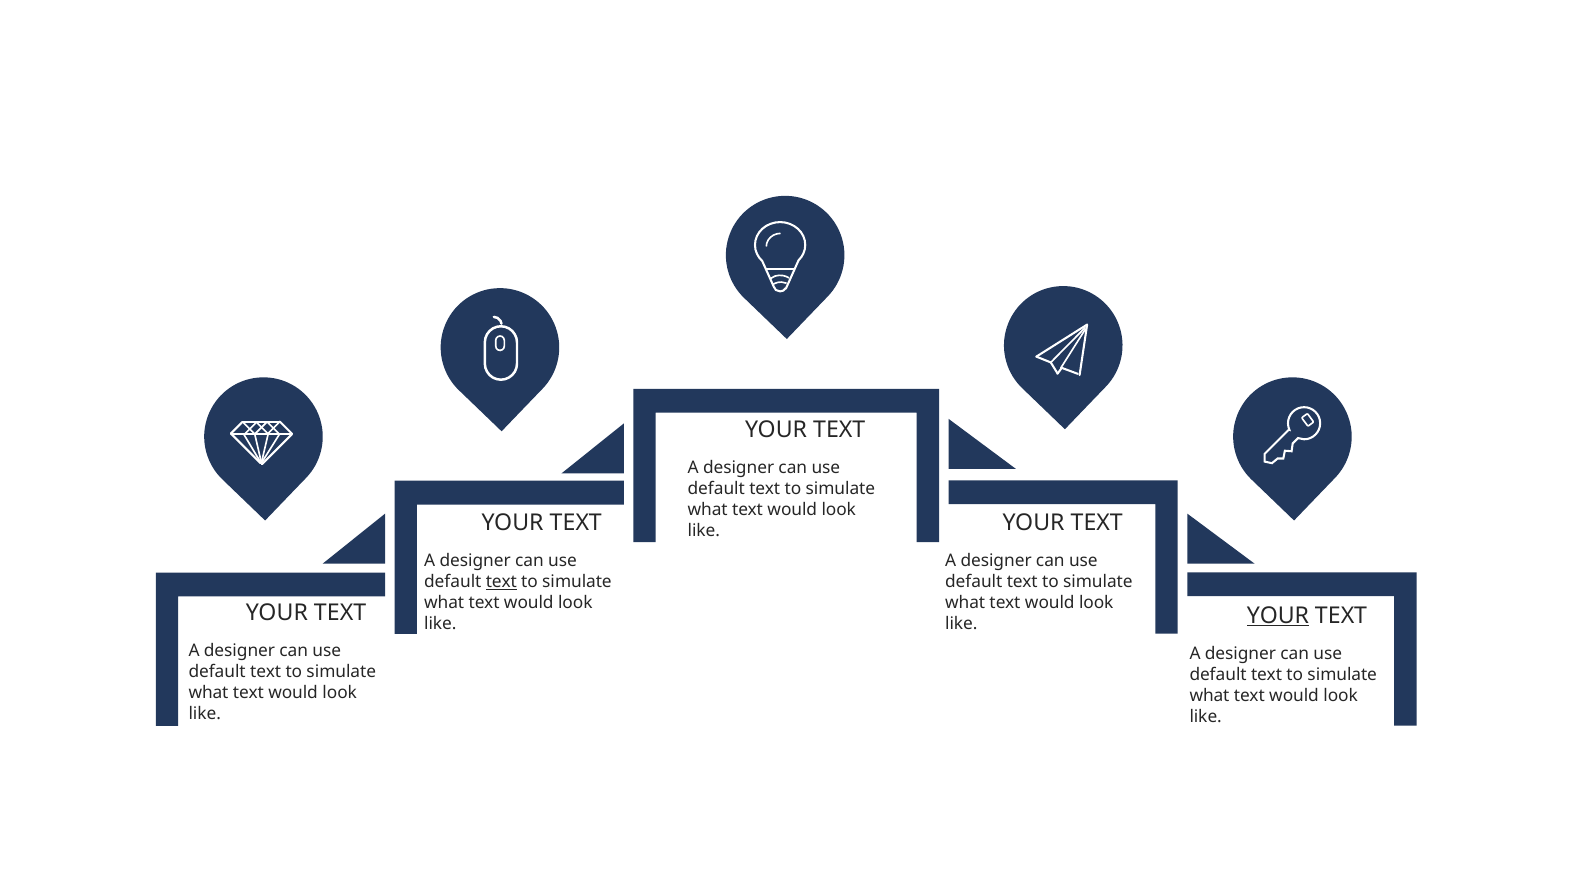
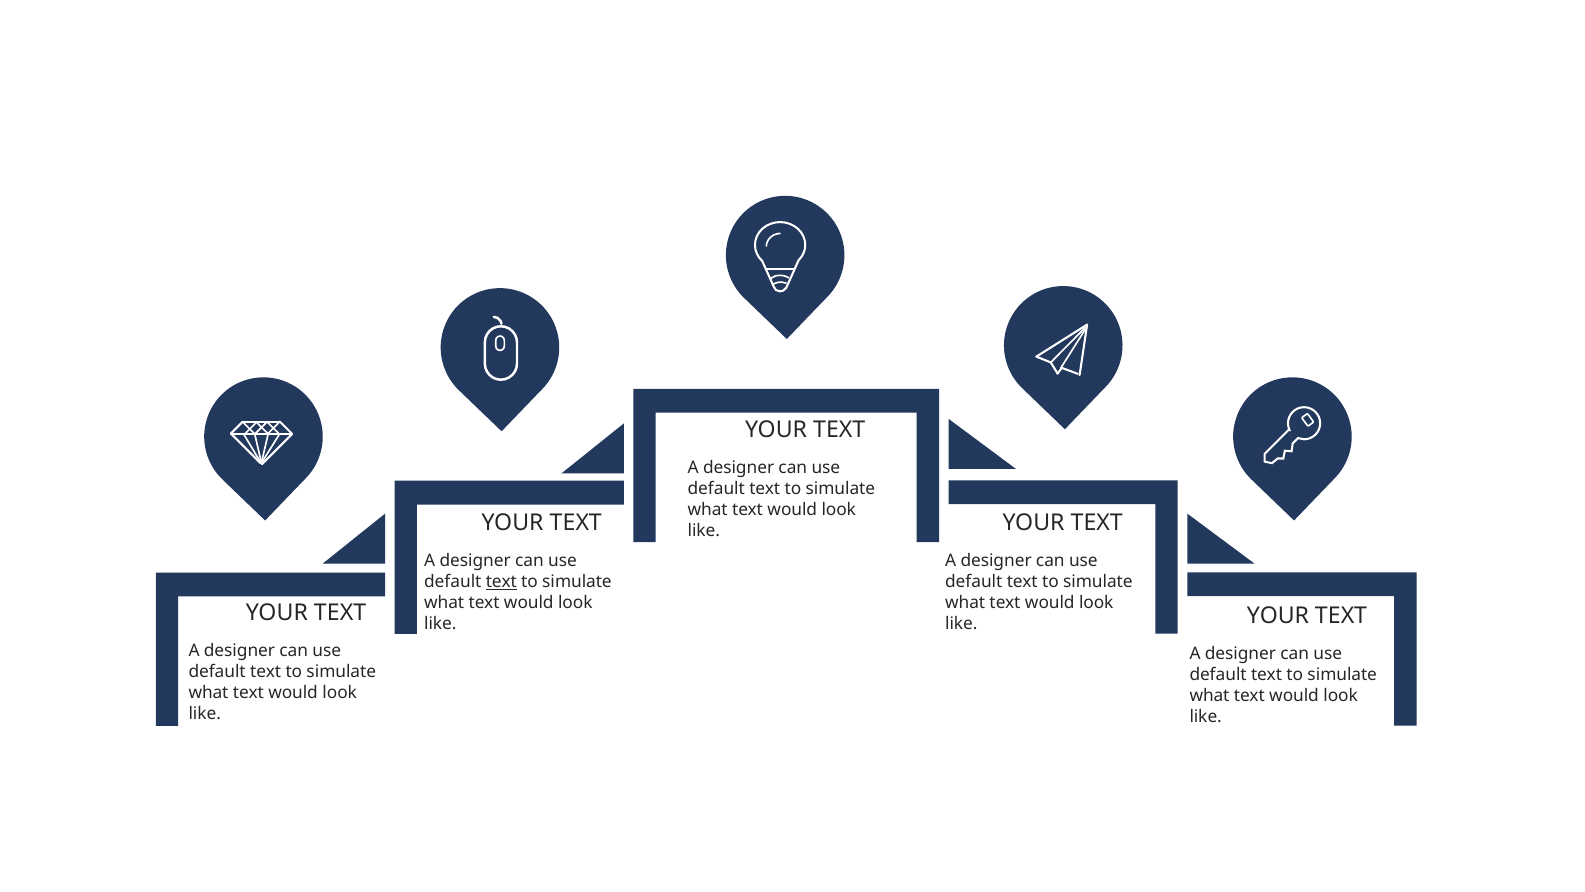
YOUR at (1278, 616) underline: present -> none
